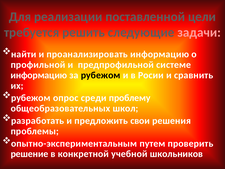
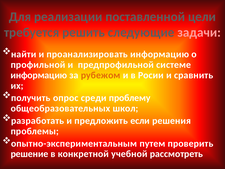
рубежом at (101, 75) colour: black -> orange
рубежом at (31, 98): рубежом -> получить
свои: свои -> если
школьников: школьников -> рассмотреть
